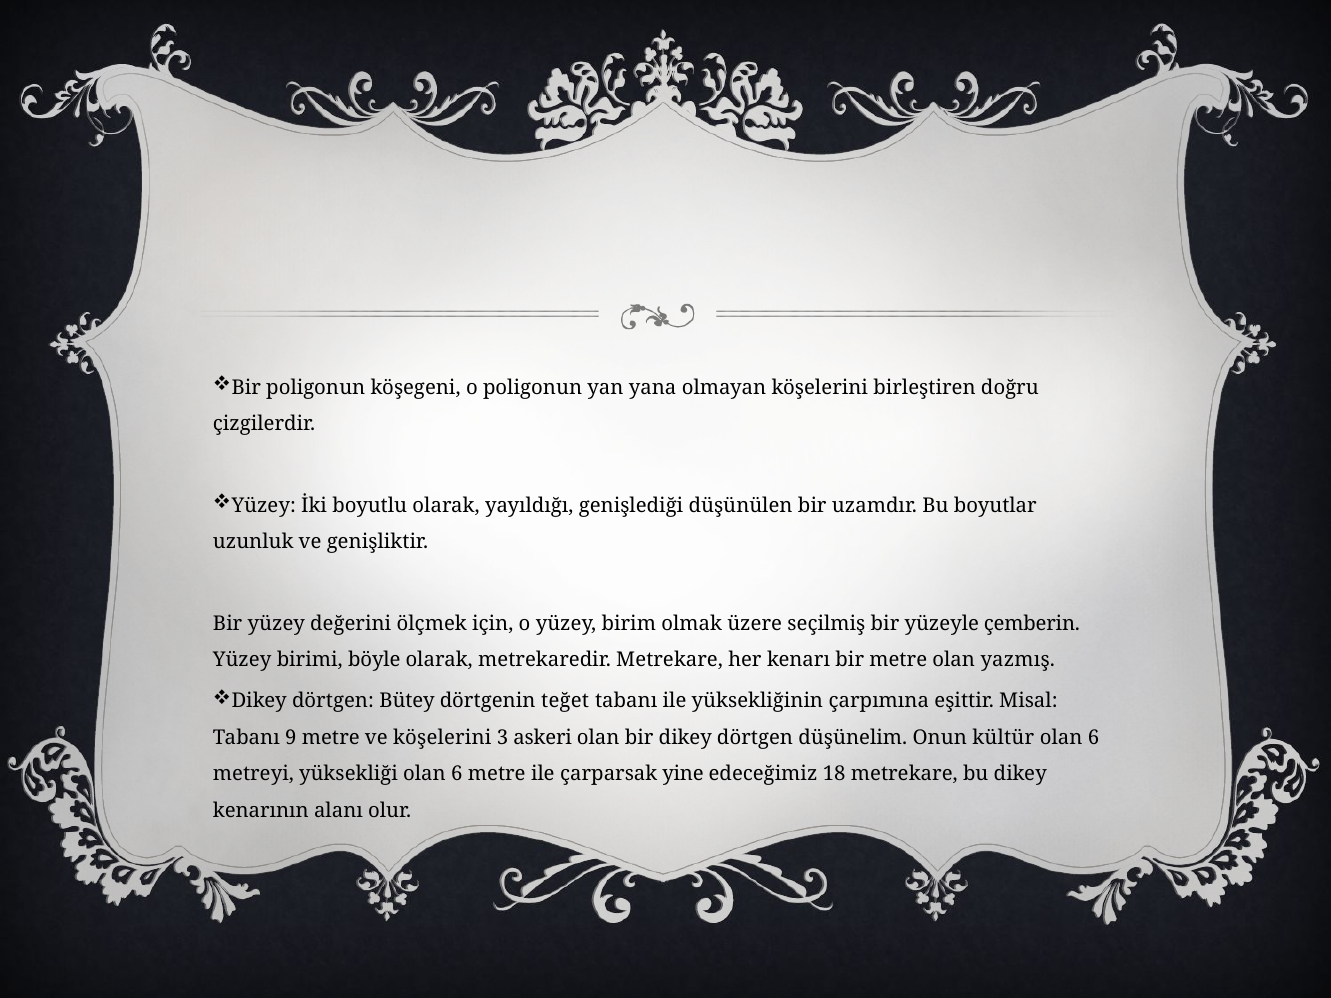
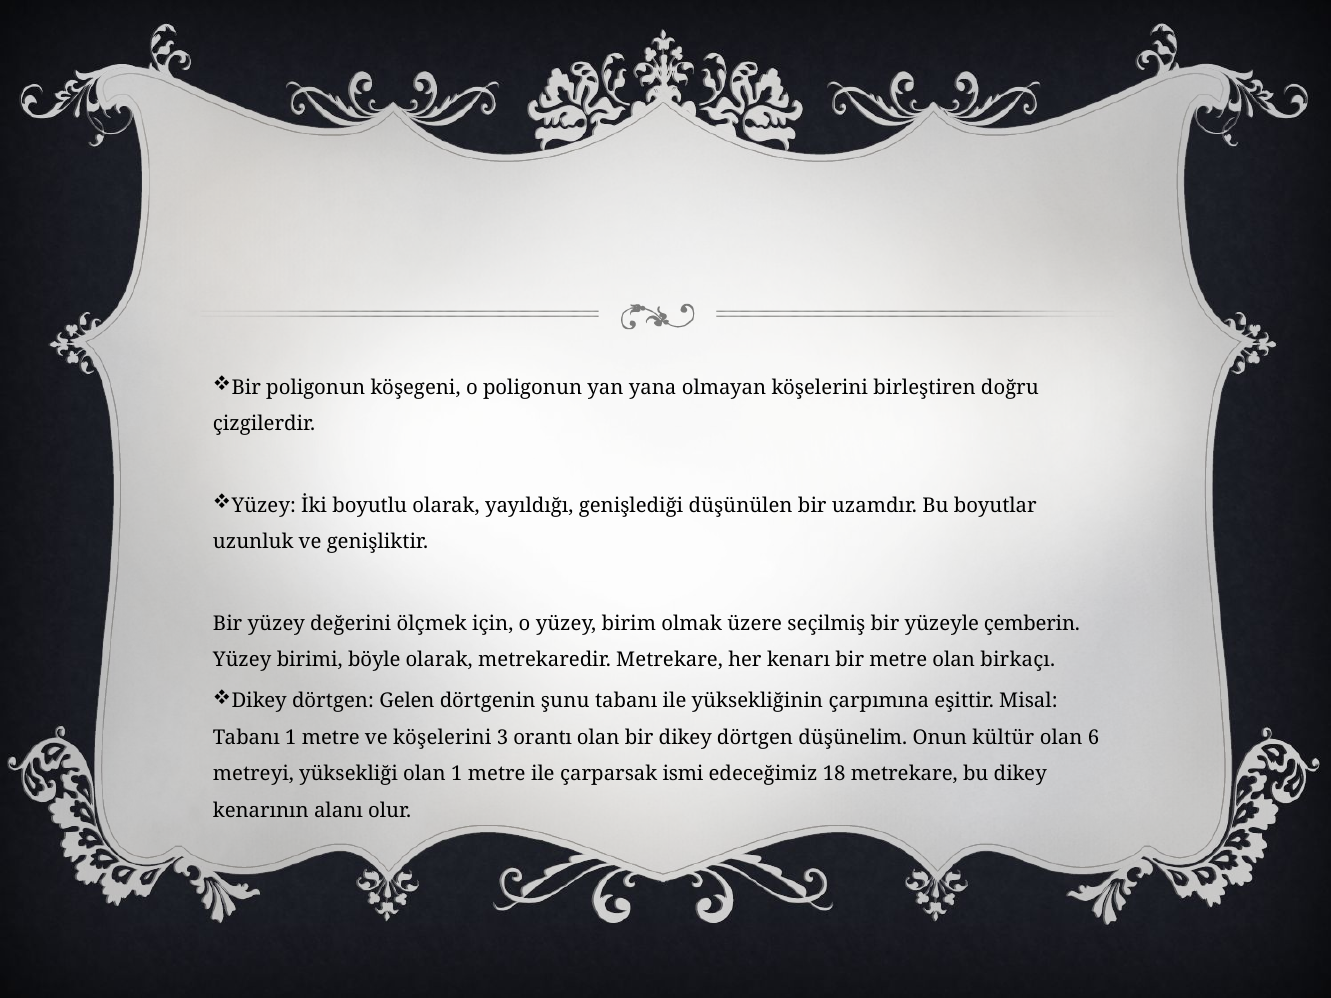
yazmış: yazmış -> birkaçı
Bütey: Bütey -> Gelen
teğet: teğet -> şunu
Tabanı 9: 9 -> 1
askeri: askeri -> orantı
yüksekliği olan 6: 6 -> 1
yine: yine -> ismi
